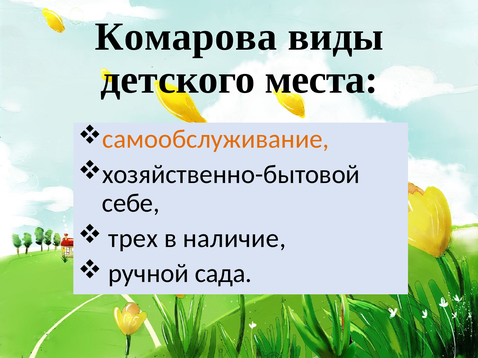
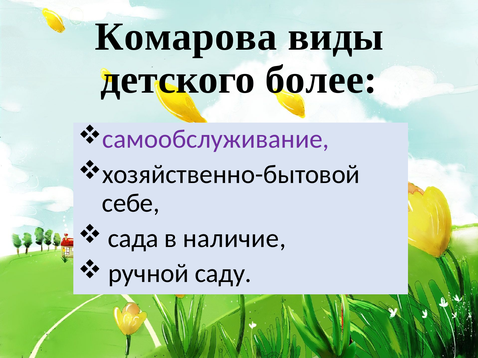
места: места -> более
самообслуживание colour: orange -> purple
трех: трех -> сада
сада: сада -> саду
